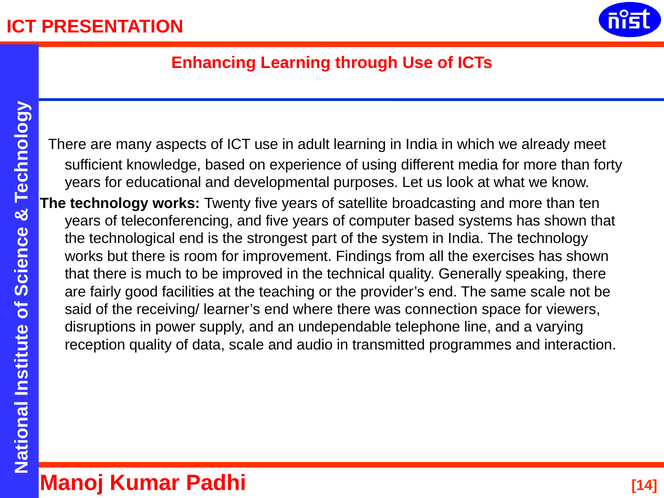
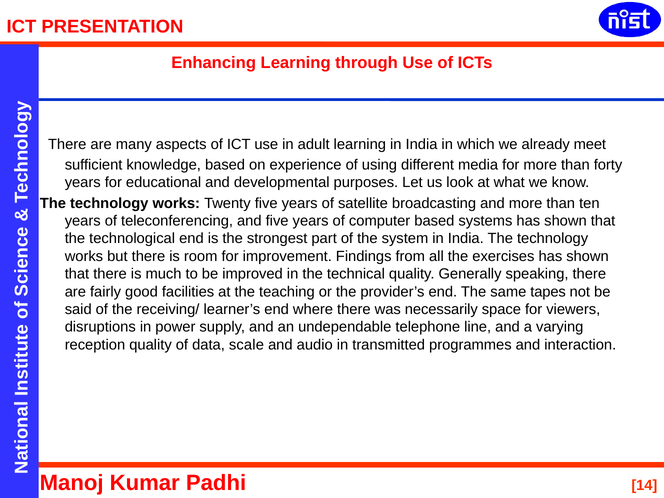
same scale: scale -> tapes
connection: connection -> necessarily
